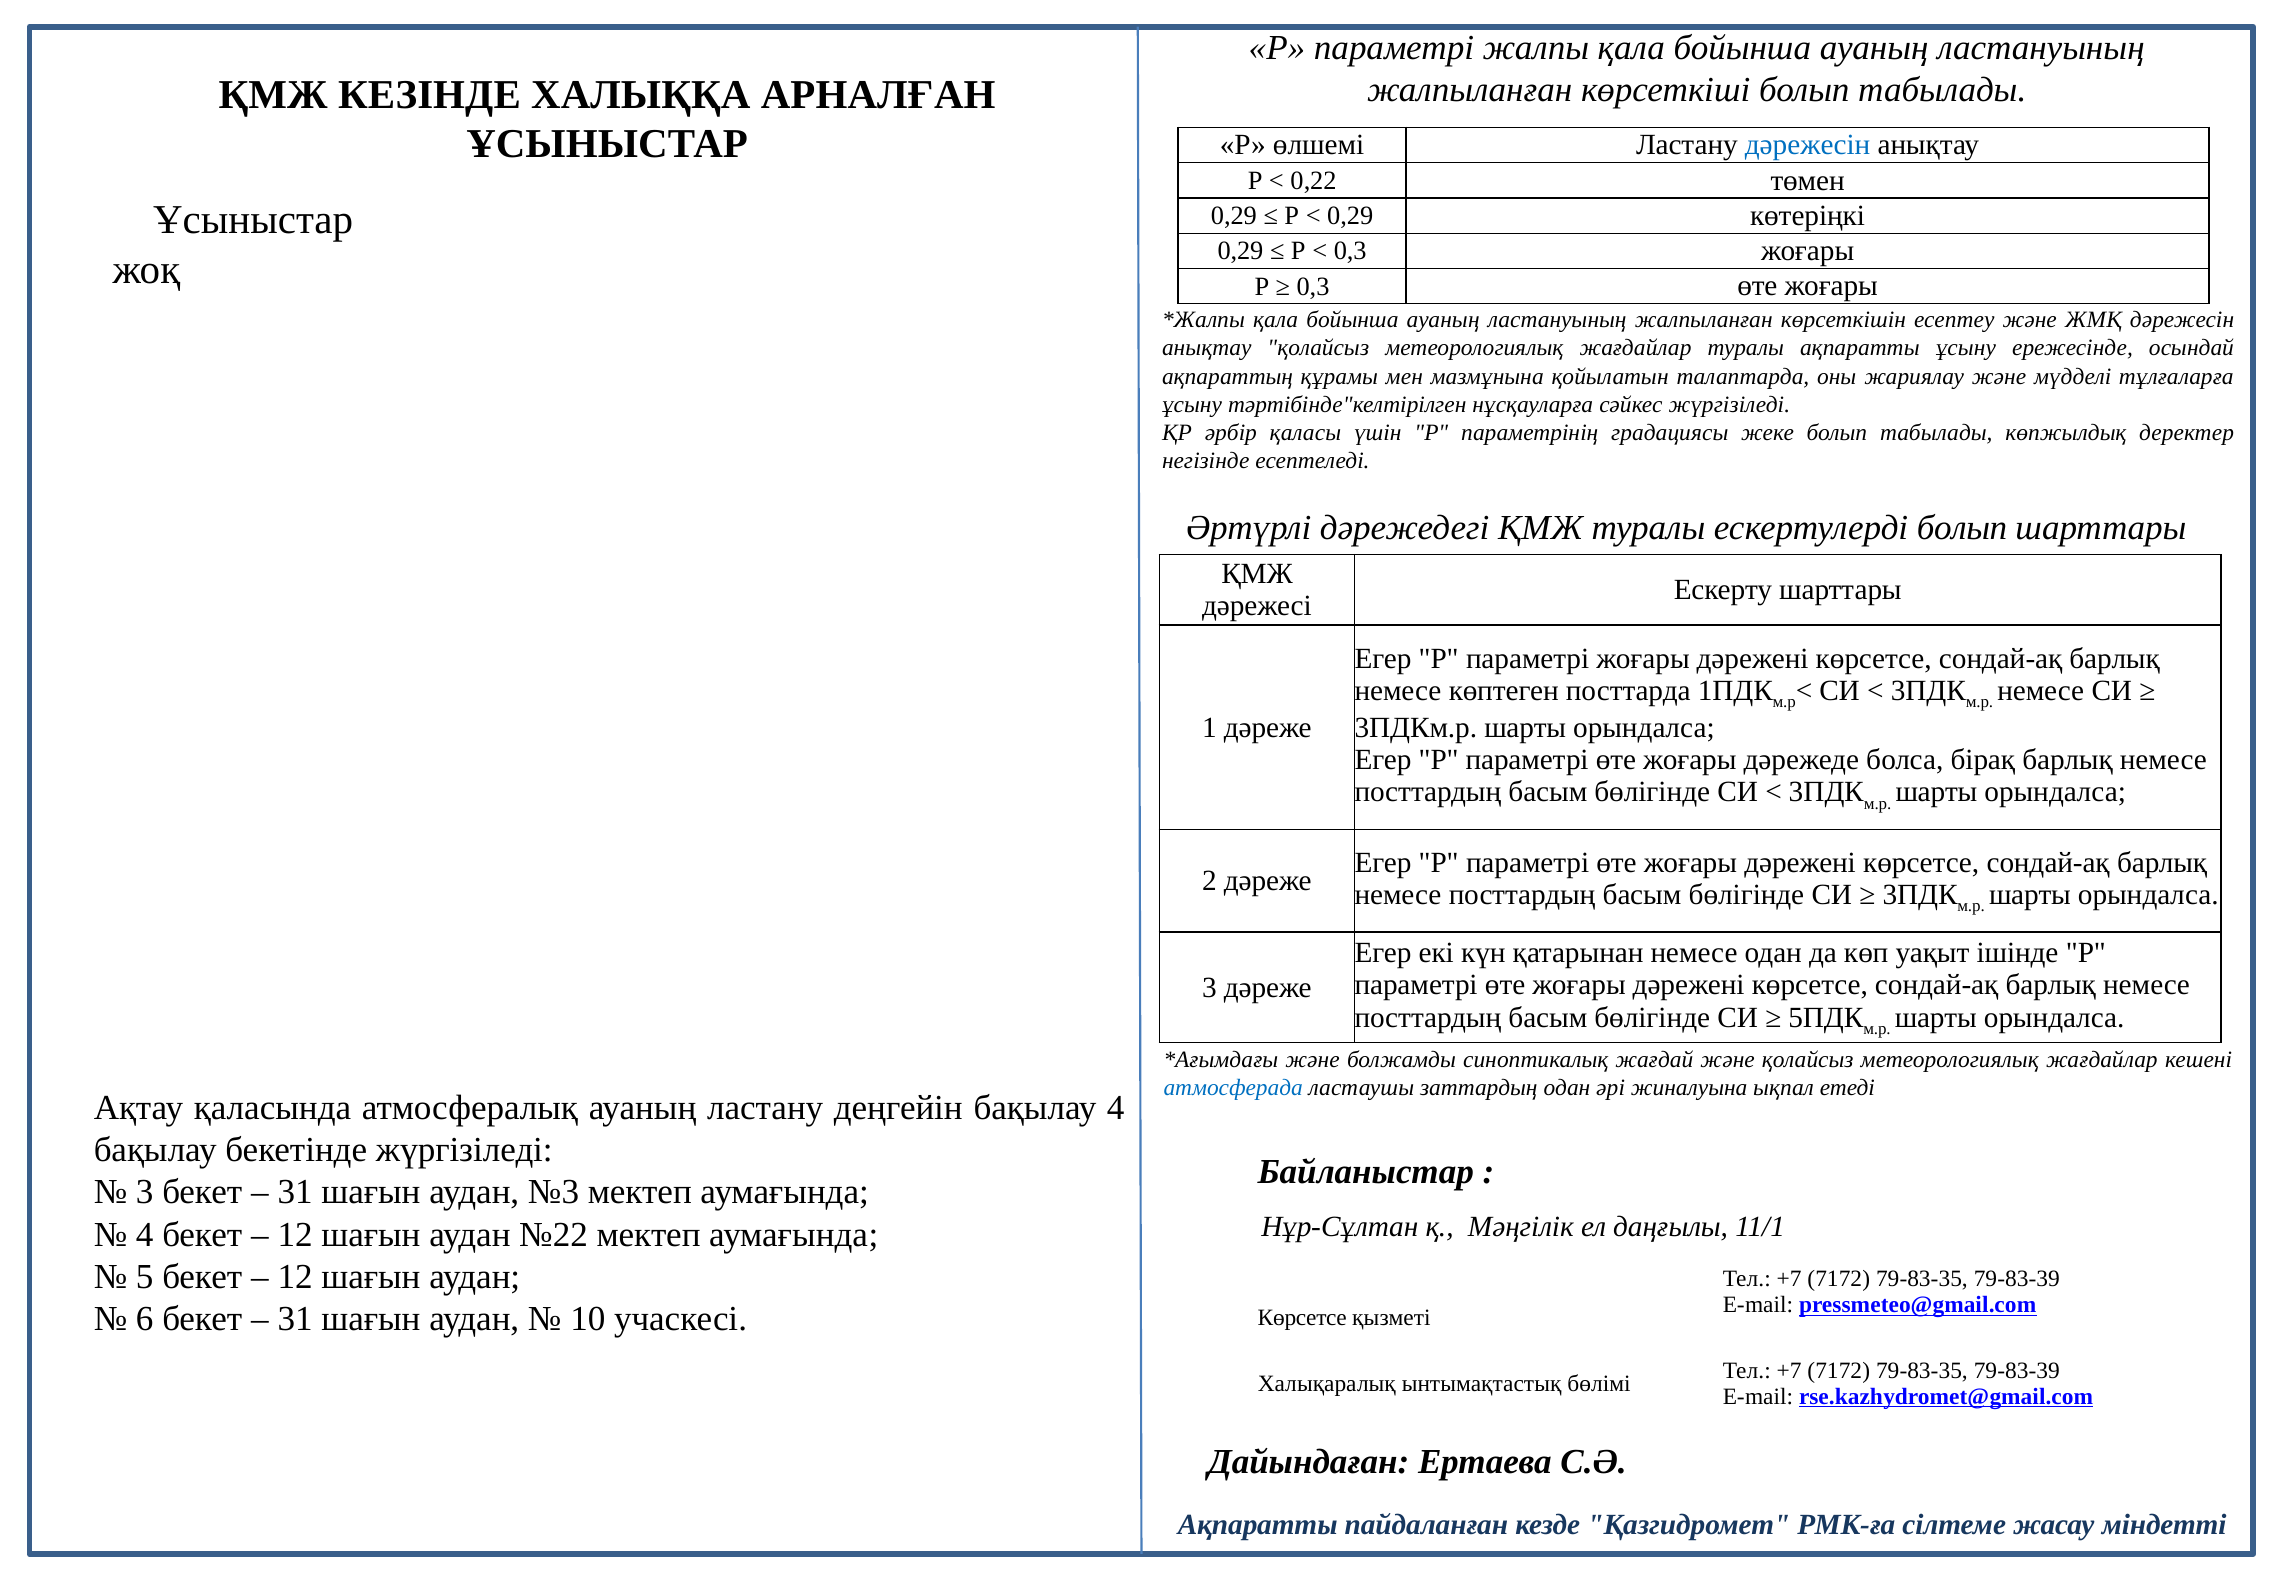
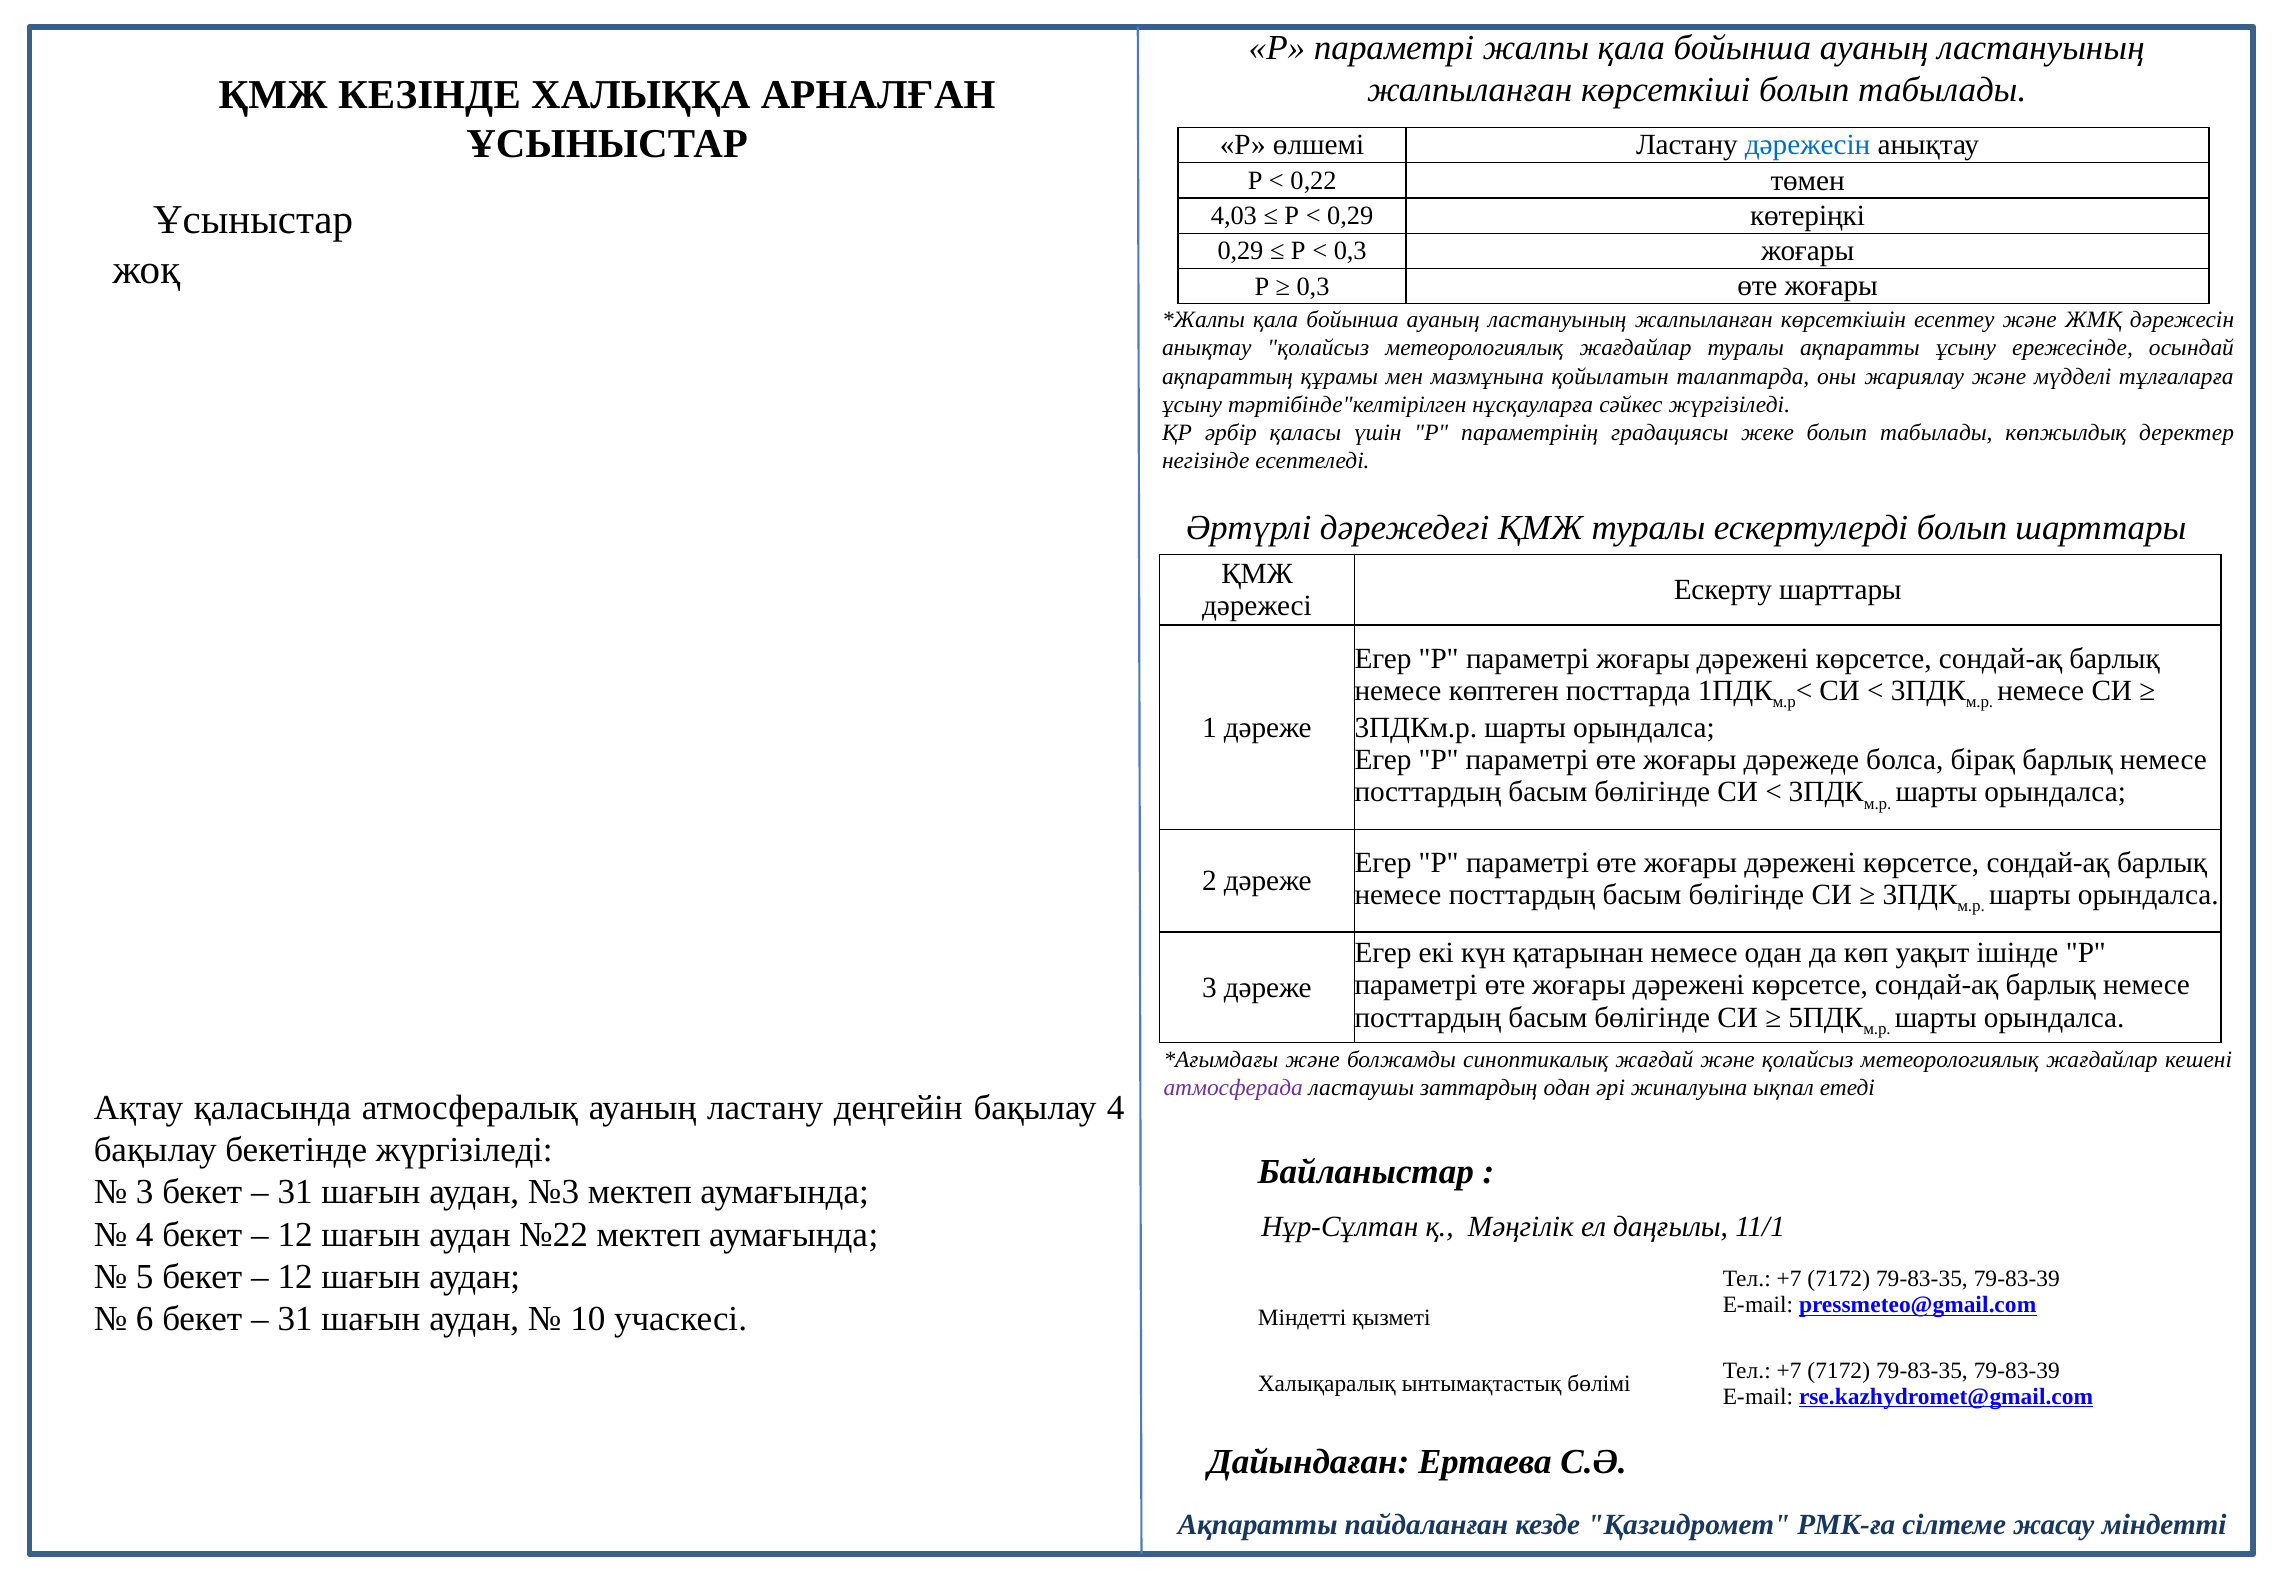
0,29 at (1234, 216): 0,29 -> 4,03
атмосферада colour: blue -> purple
Көрсетсе at (1302, 1318): Көрсетсе -> Міндетті
